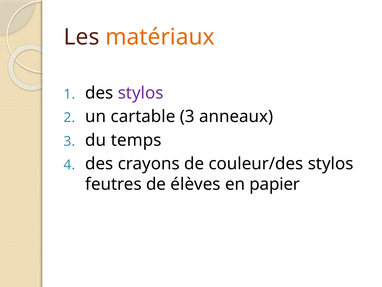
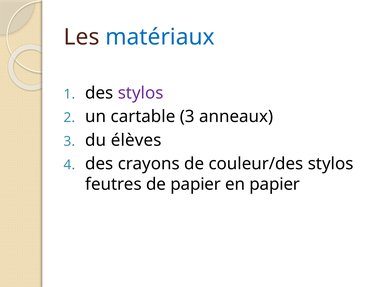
matériaux colour: orange -> blue
temps: temps -> élèves
de élèves: élèves -> papier
